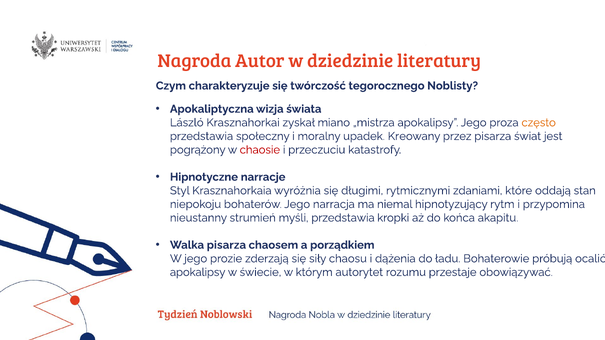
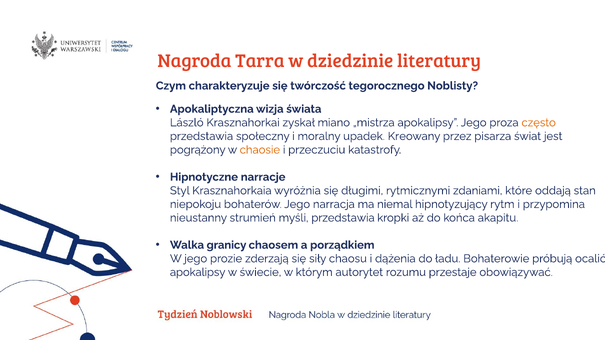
Autor: Autor -> Tarra
chaosie colour: red -> orange
Walka pisarza: pisarza -> granicy
